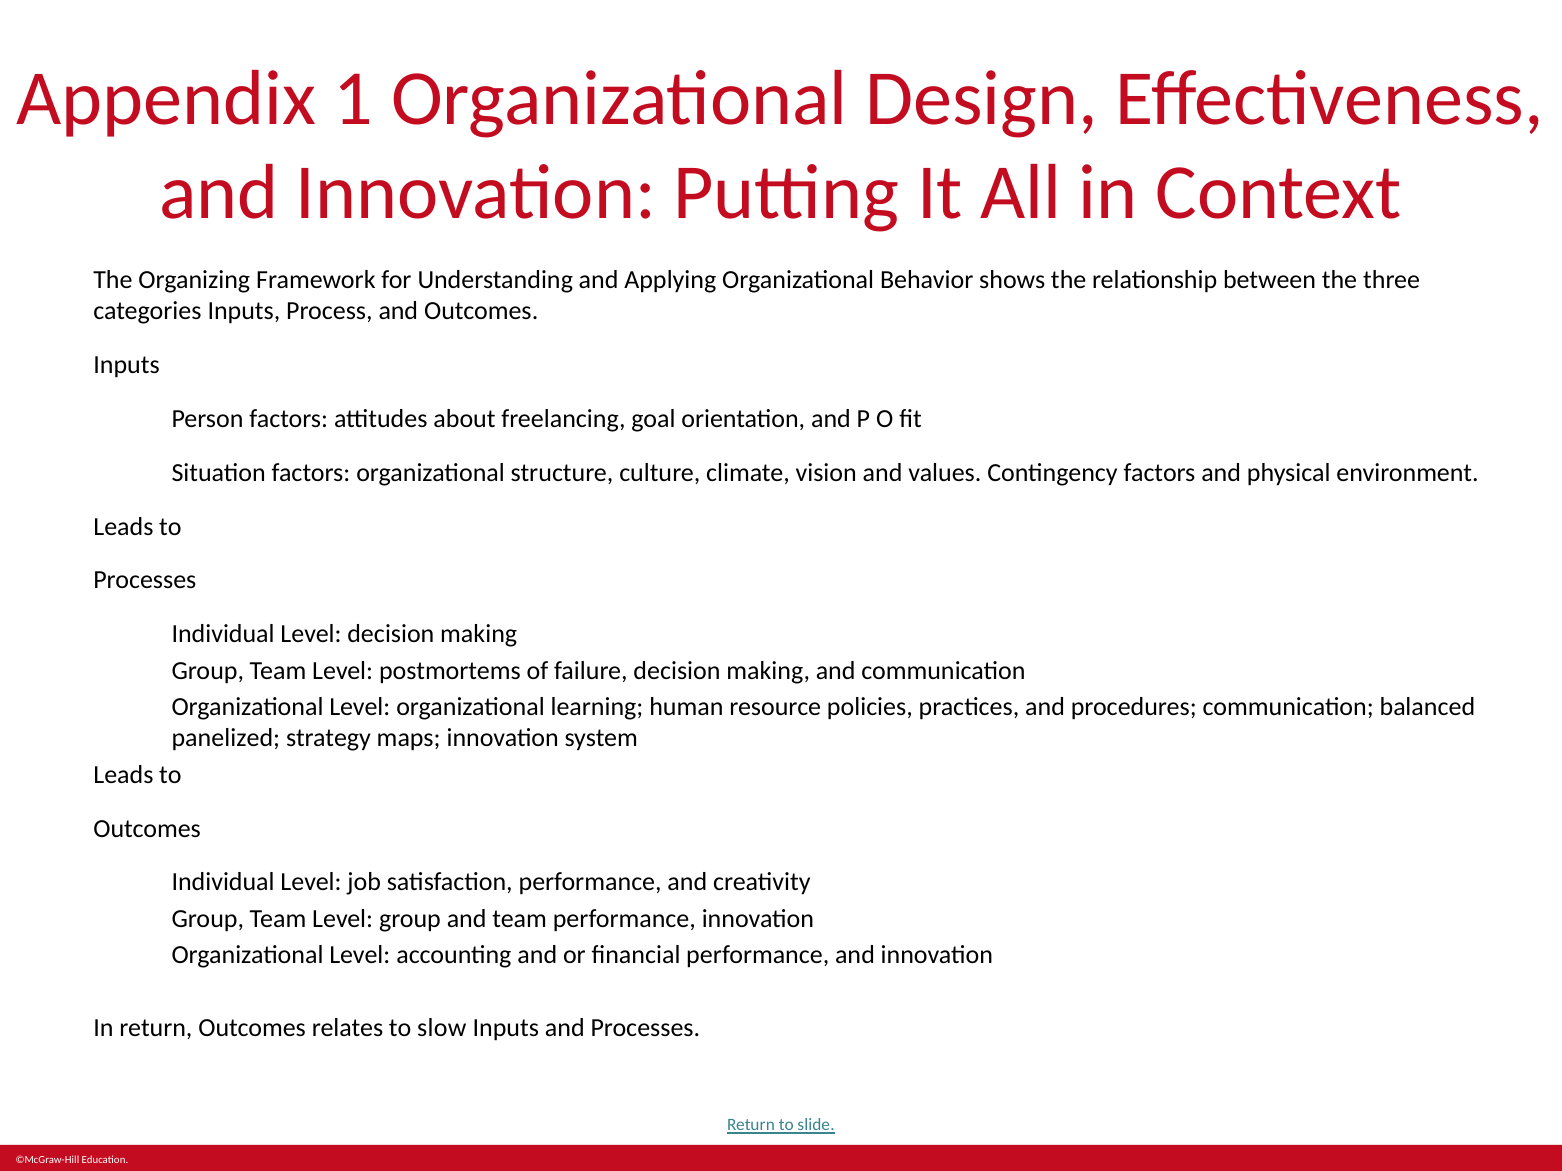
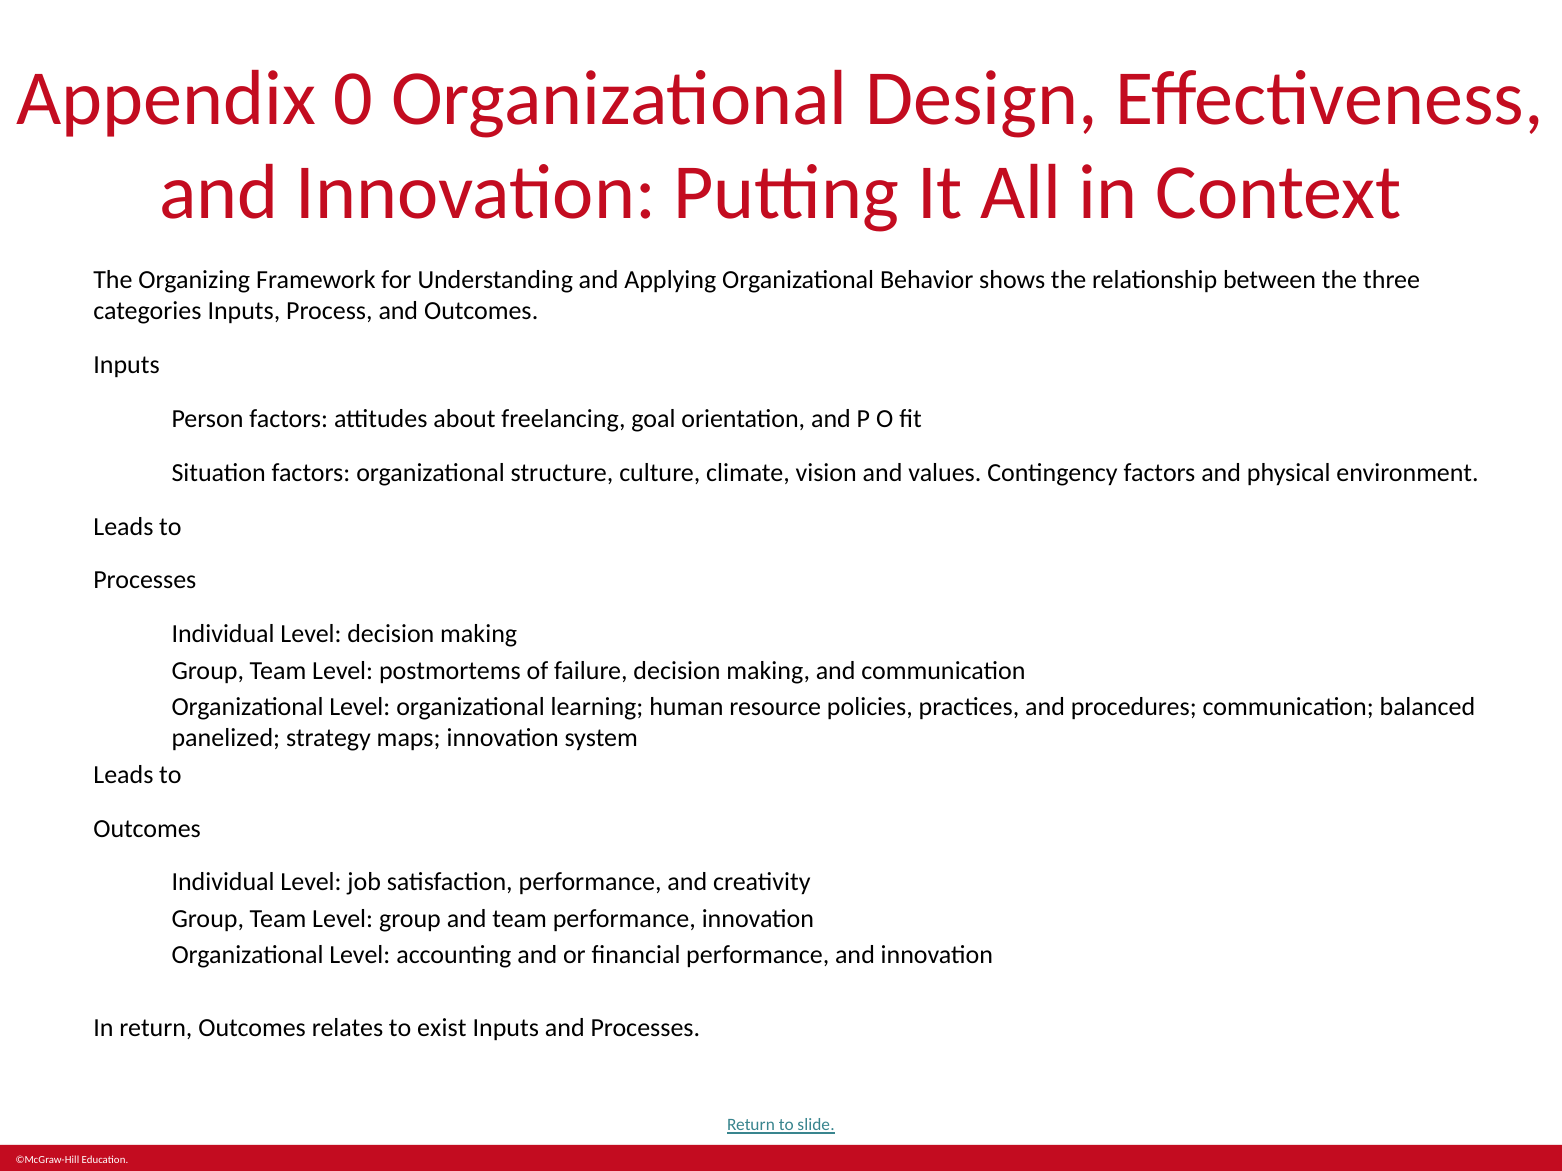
1: 1 -> 0
slow: slow -> exist
